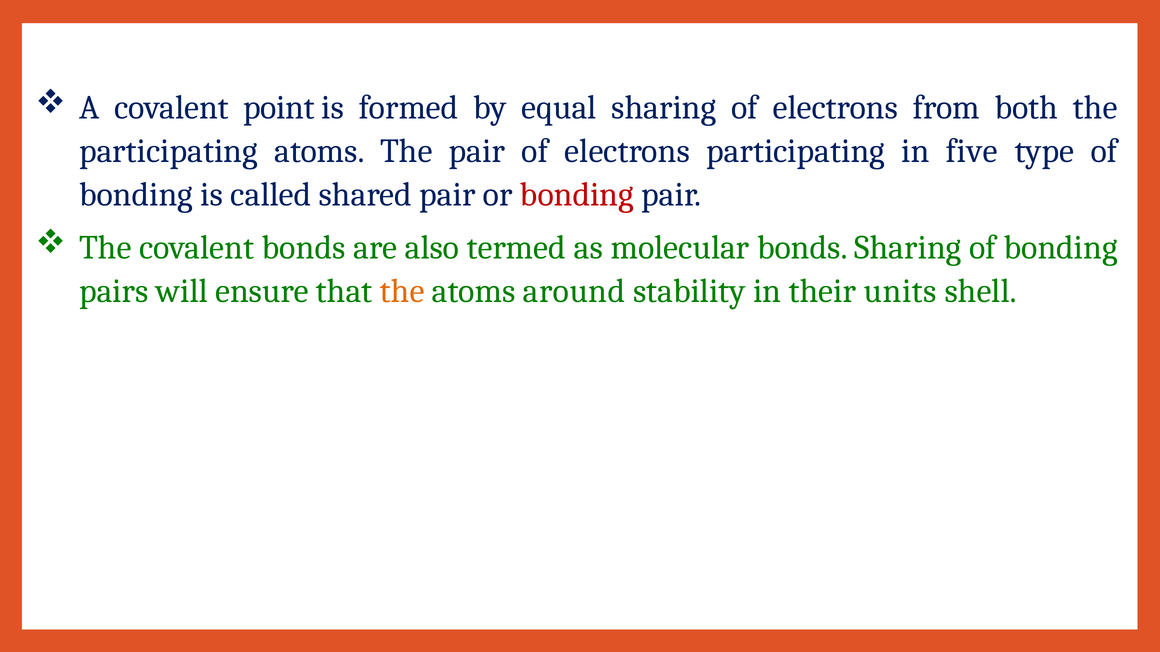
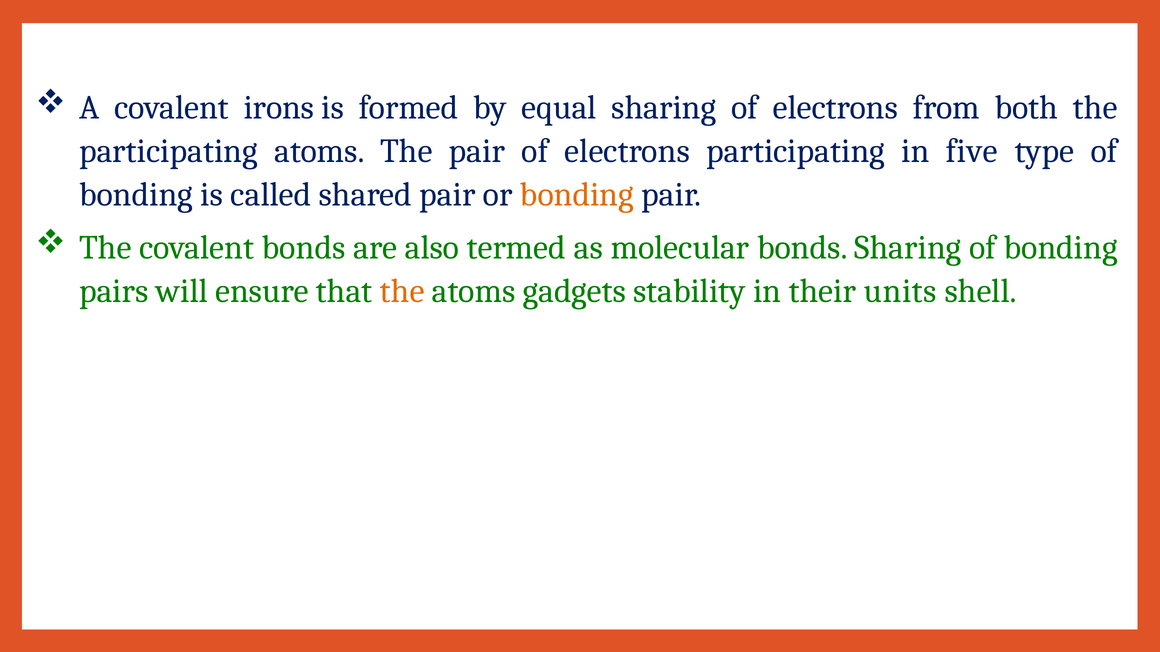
point: point -> irons
bonding at (577, 195) colour: red -> orange
around: around -> gadgets
